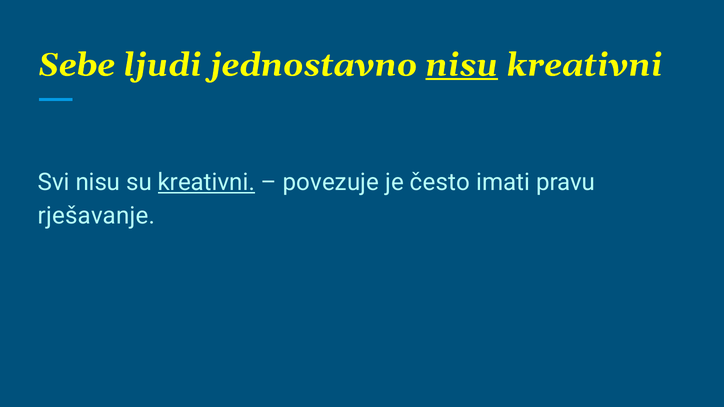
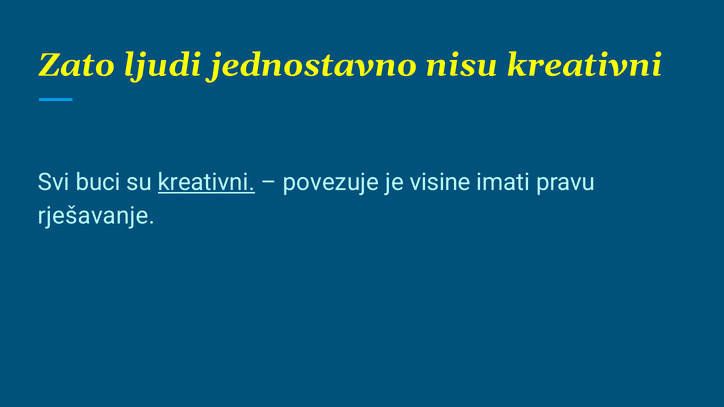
Sebe: Sebe -> Zato
nisu at (462, 65) underline: present -> none
Svi nisu: nisu -> buci
često: često -> visine
